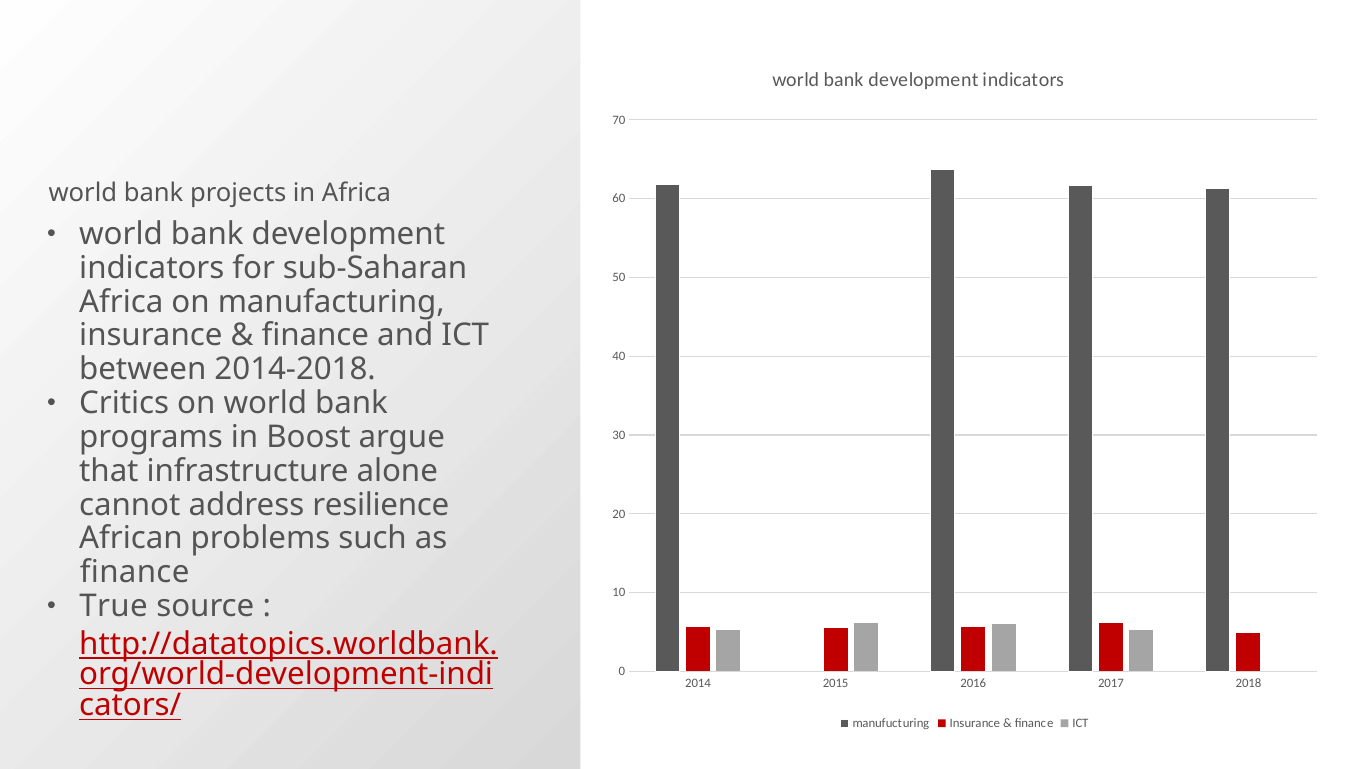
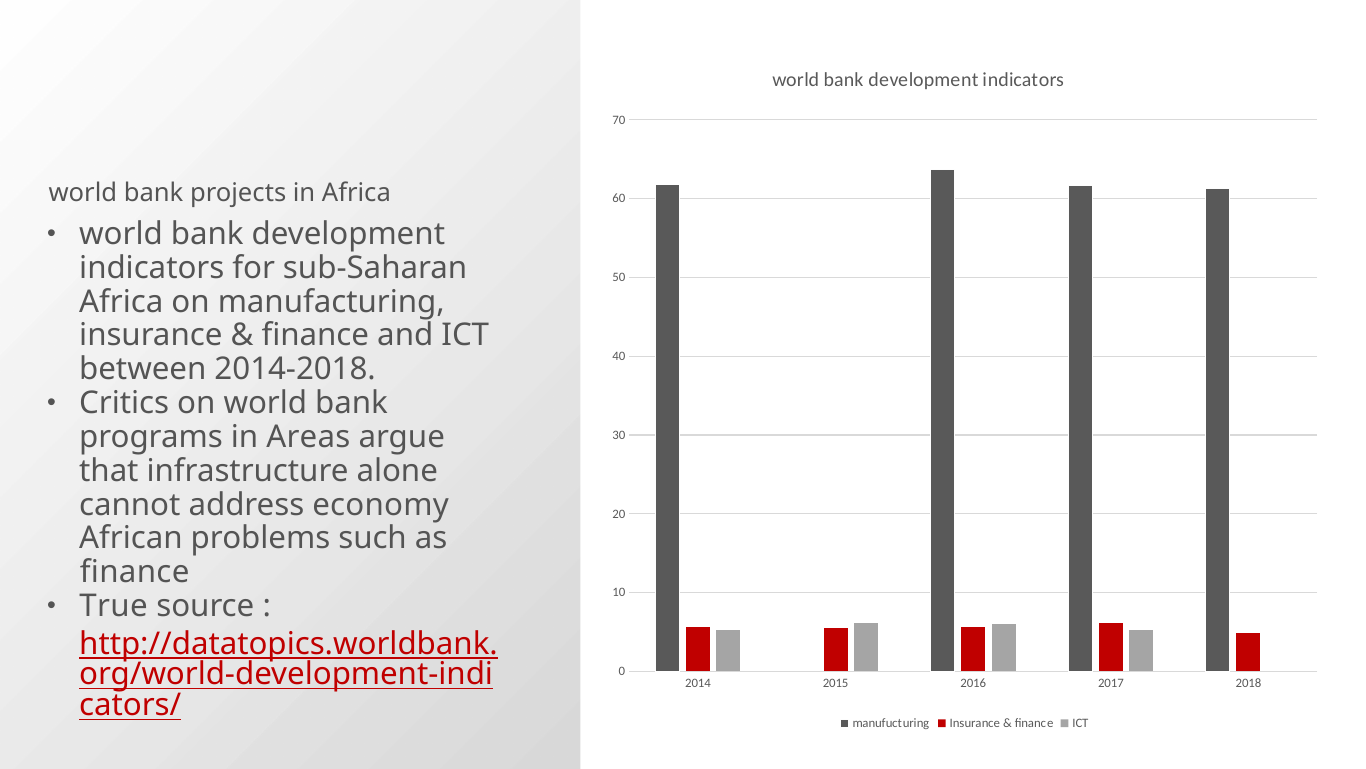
Boost: Boost -> Areas
resilience: resilience -> economy
